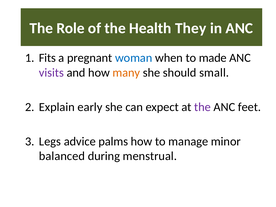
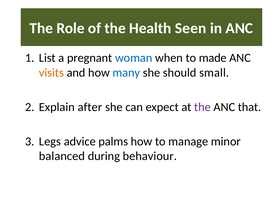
They: They -> Seen
Fits: Fits -> List
visits colour: purple -> orange
many colour: orange -> blue
early: early -> after
feet: feet -> that
menstrual: menstrual -> behaviour
